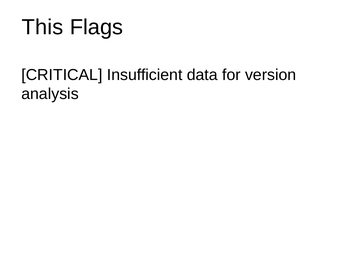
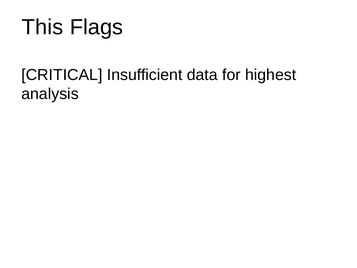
version: version -> highest
